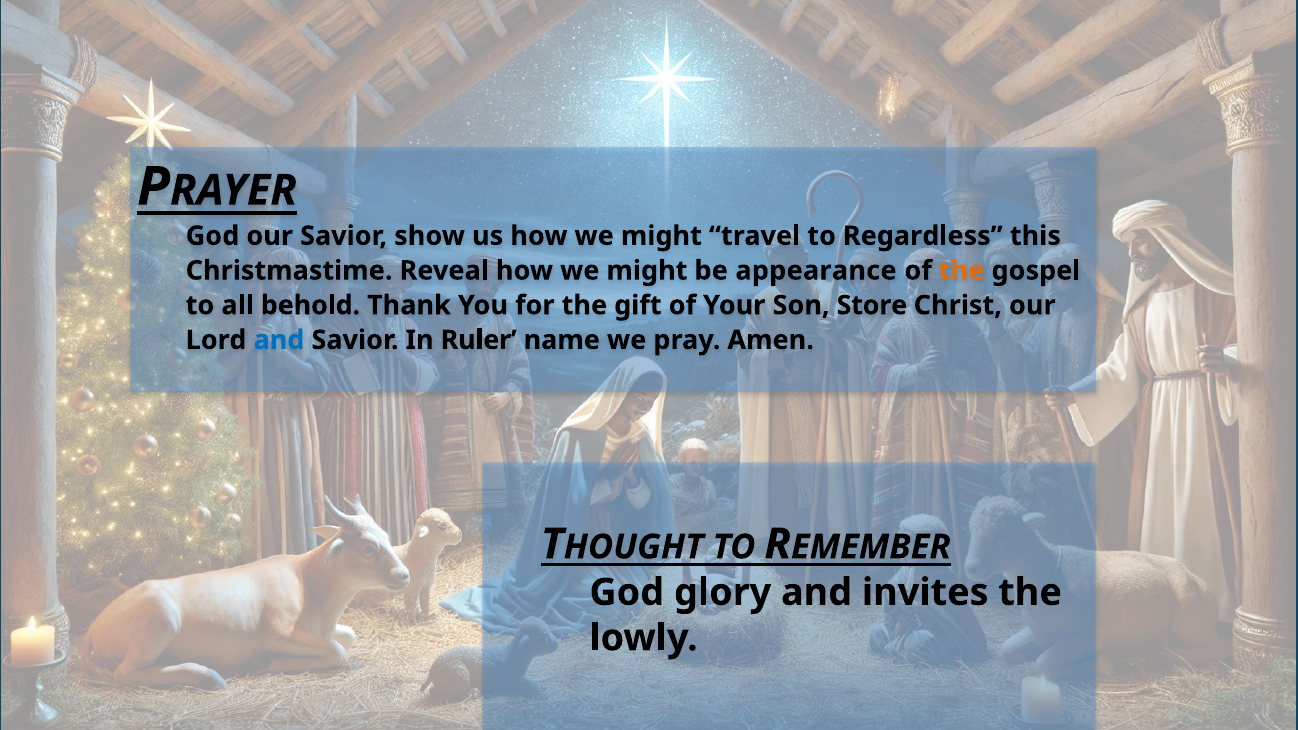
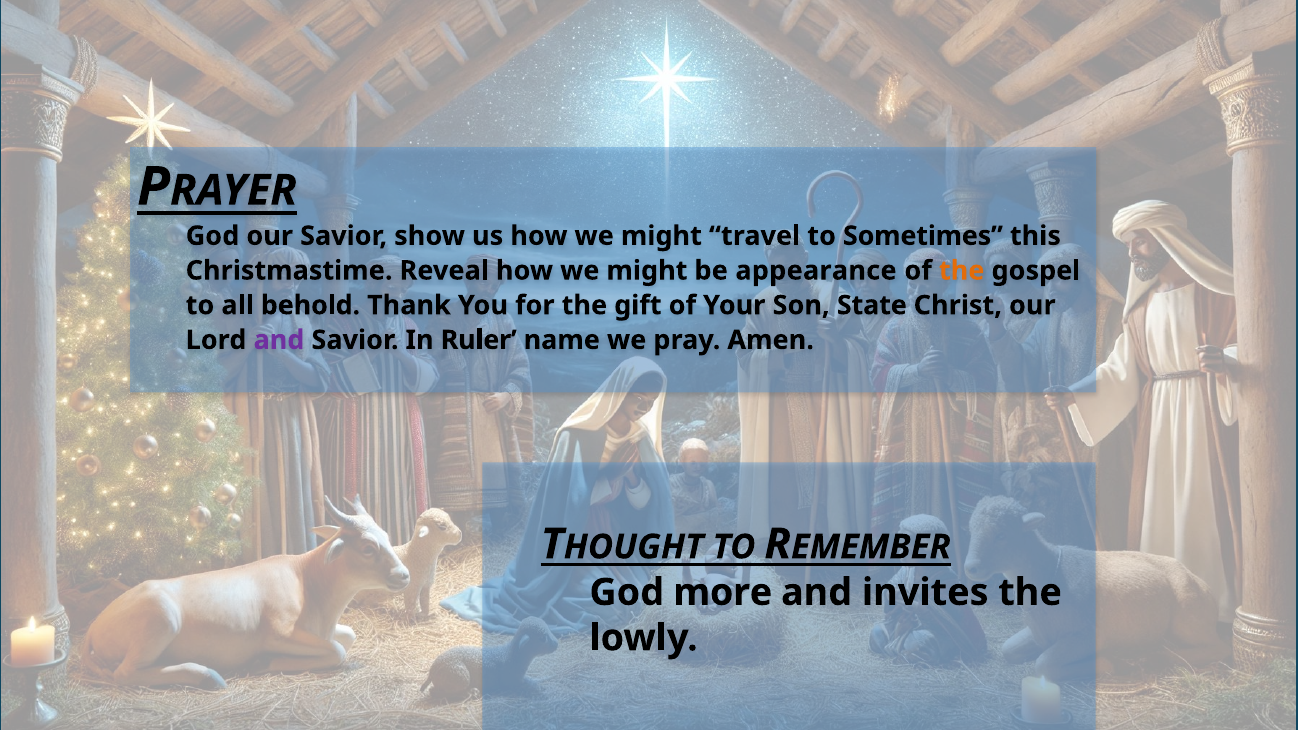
Regardless: Regardless -> Sometimes
Store: Store -> State
and at (279, 340) colour: blue -> purple
glory: glory -> more
